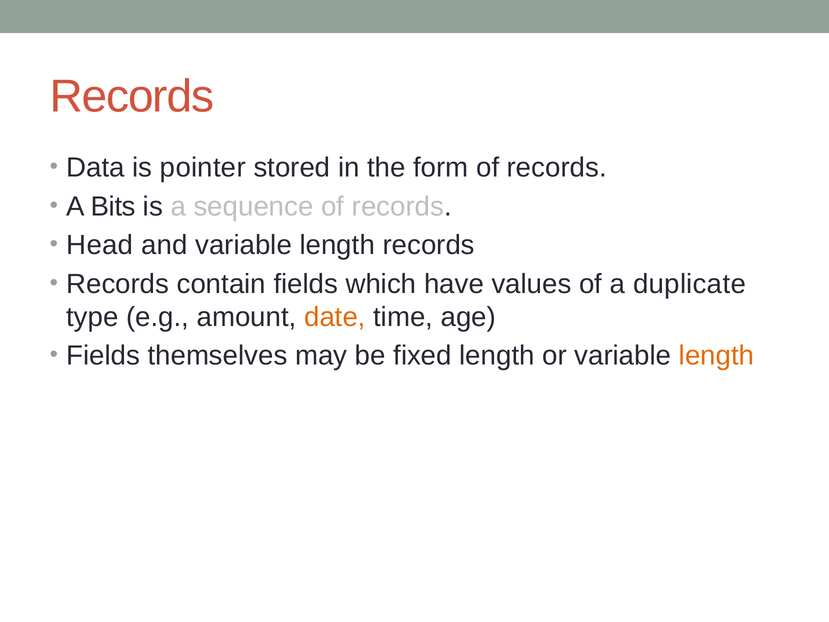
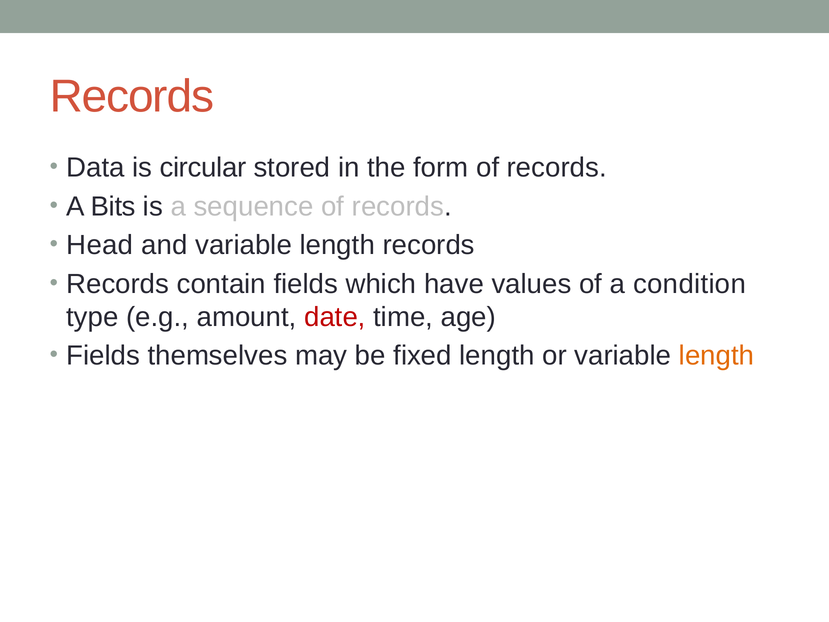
pointer: pointer -> circular
duplicate: duplicate -> condition
date colour: orange -> red
